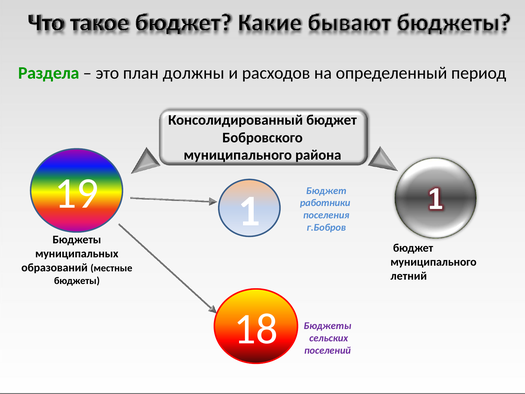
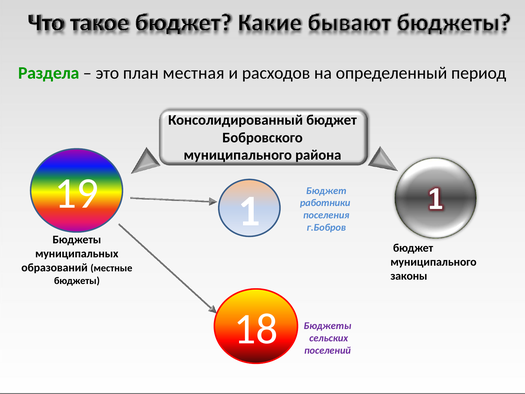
должны: должны -> местная
летний: летний -> законы
